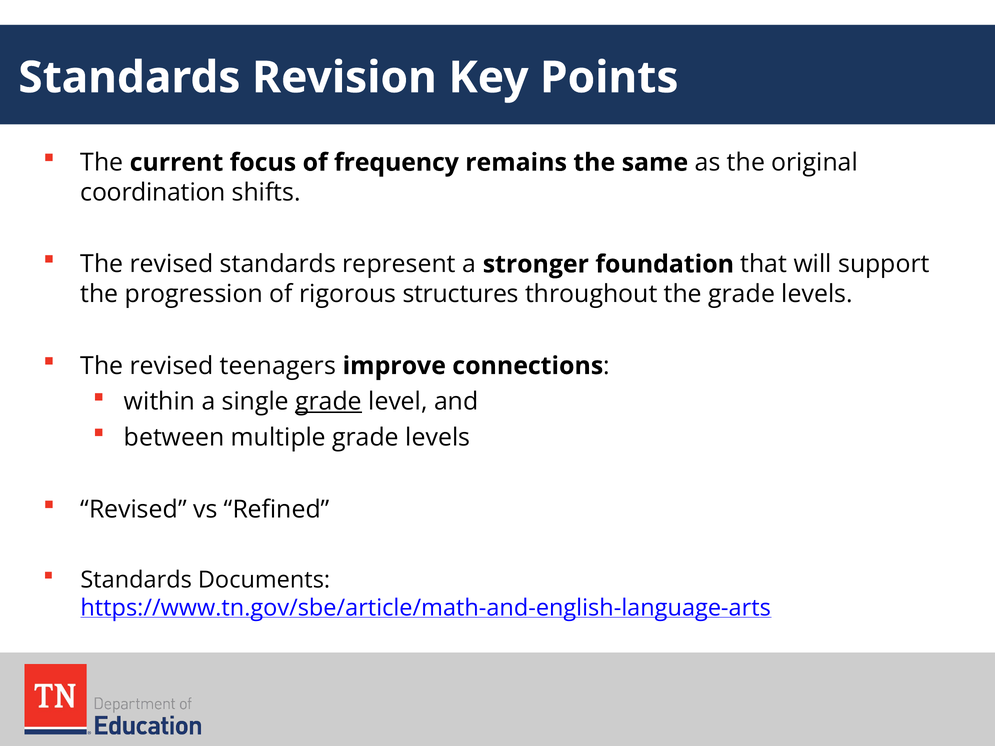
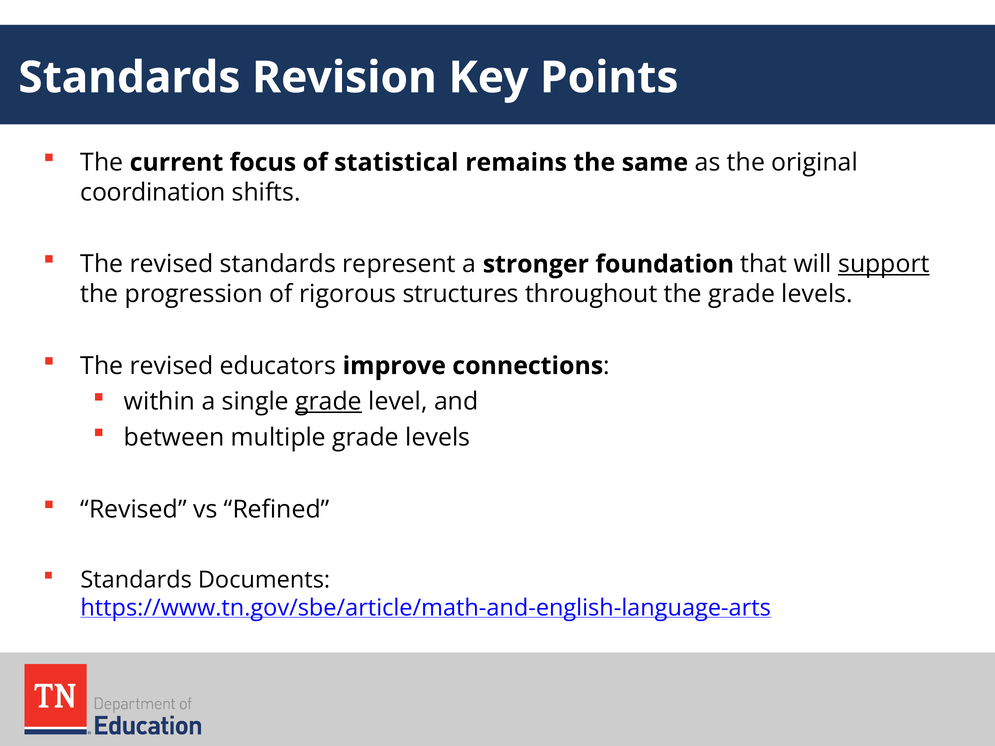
frequency: frequency -> statistical
support underline: none -> present
teenagers: teenagers -> educators
